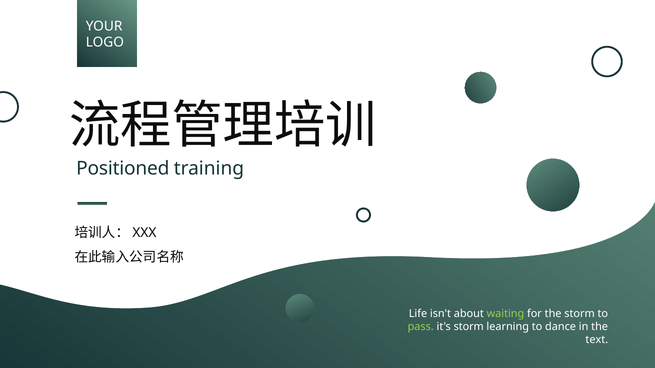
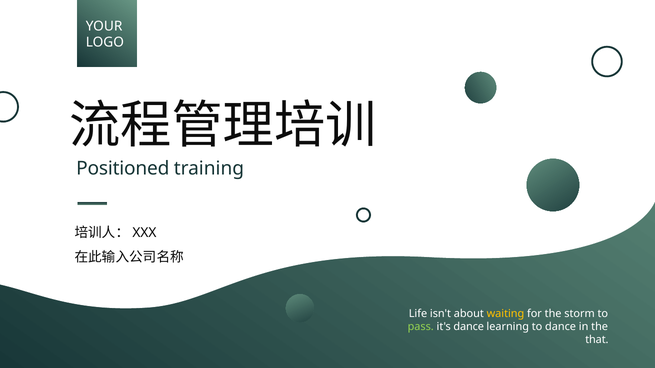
waiting colour: light green -> yellow
it's storm: storm -> dance
text: text -> that
